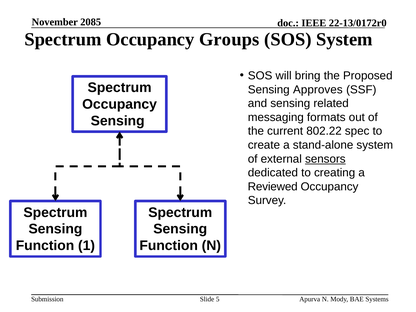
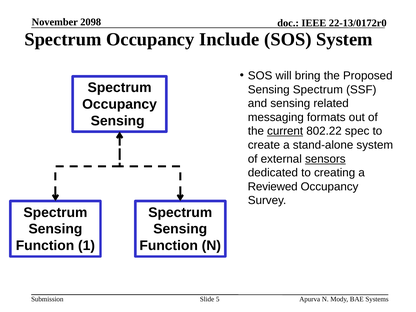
2085: 2085 -> 2098
Groups: Groups -> Include
Approves at (318, 90): Approves -> Spectrum
current underline: none -> present
